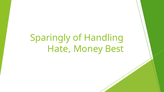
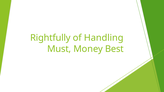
Sparingly: Sparingly -> Rightfully
Hate: Hate -> Must
